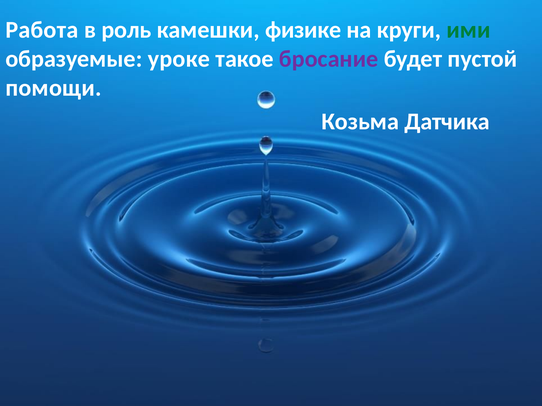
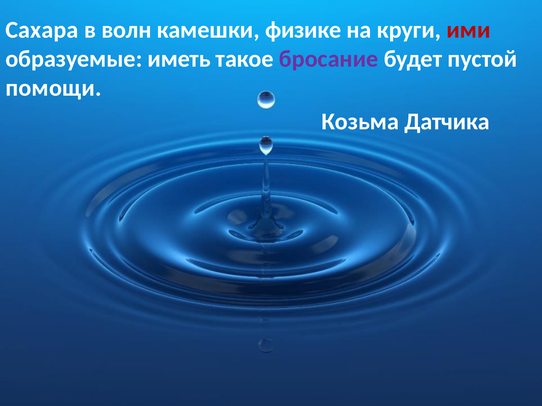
Работа: Работа -> Сахара
роль: роль -> волн
ими colour: green -> red
уроке: уроке -> иметь
